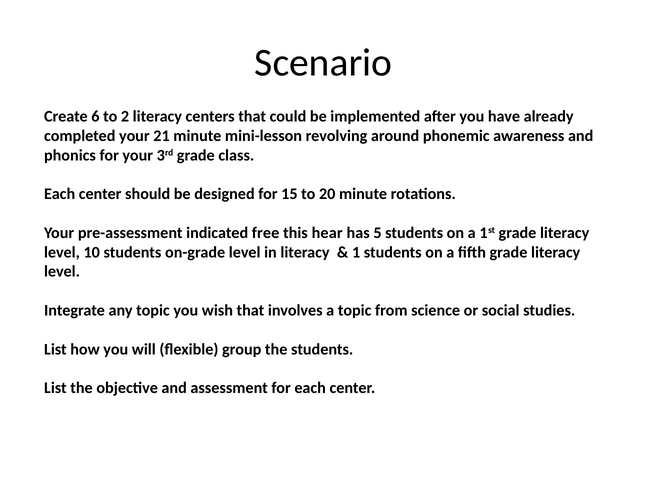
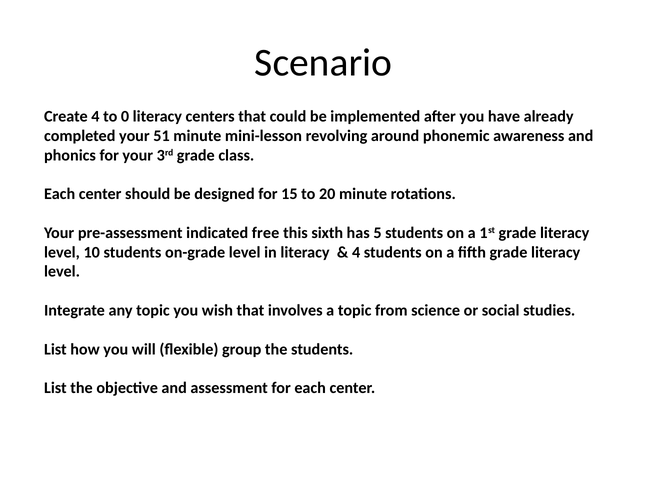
Create 6: 6 -> 4
2: 2 -> 0
21: 21 -> 51
hear: hear -> sixth
1 at (356, 252): 1 -> 4
